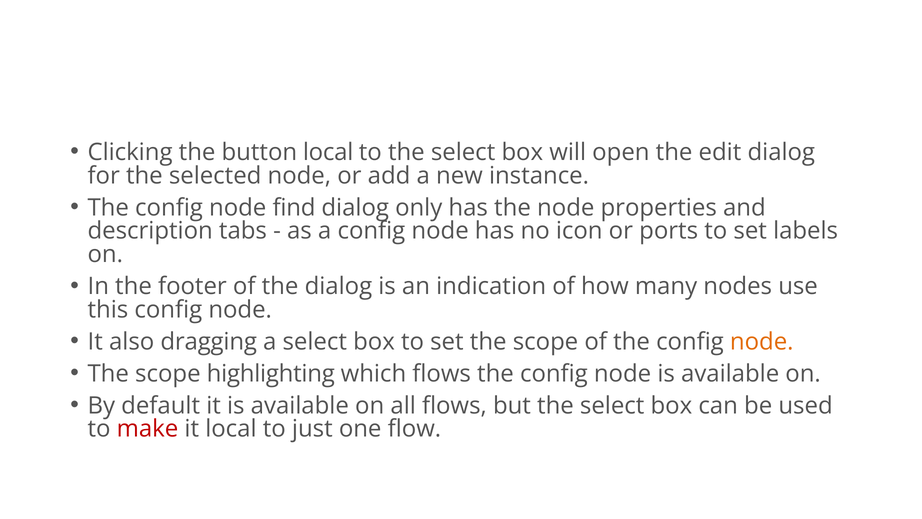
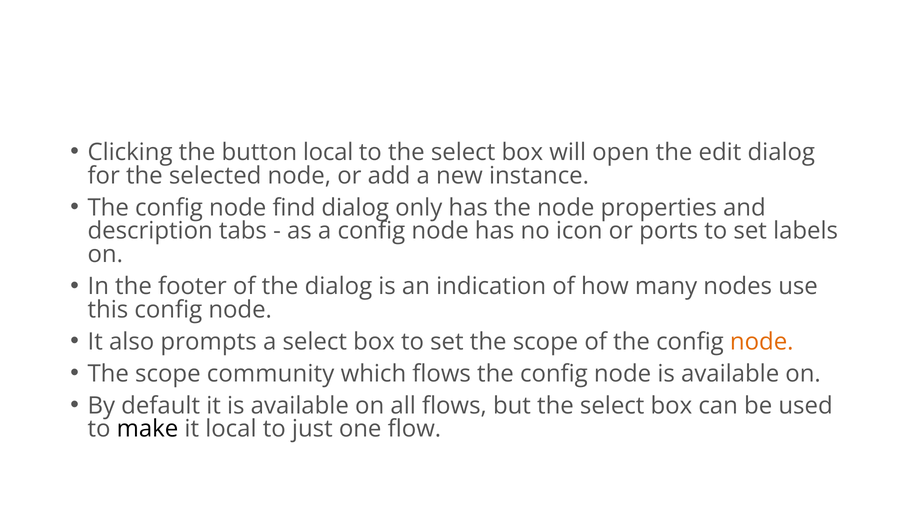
dragging: dragging -> prompts
highlighting: highlighting -> community
make colour: red -> black
